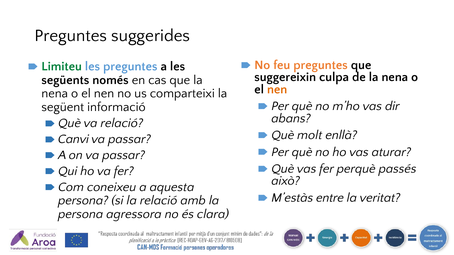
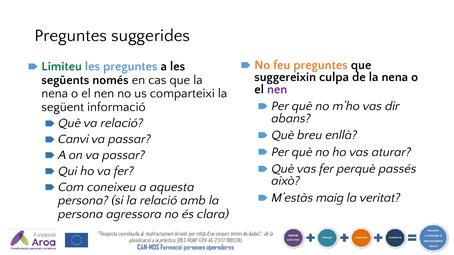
nen at (277, 89) colour: orange -> purple
molt: molt -> breu
entre: entre -> maig
